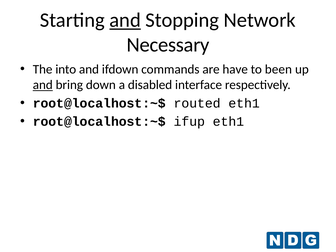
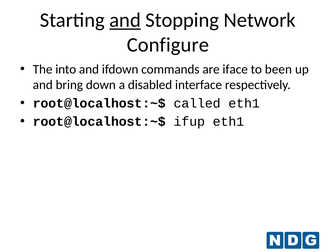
Necessary: Necessary -> Configure
have: have -> iface
and at (43, 85) underline: present -> none
routed: routed -> called
